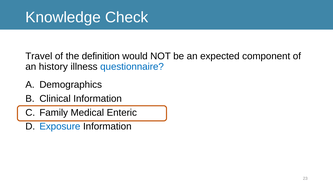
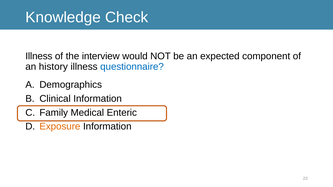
Travel at (39, 56): Travel -> Illness
definition: definition -> interview
Exposure colour: blue -> orange
